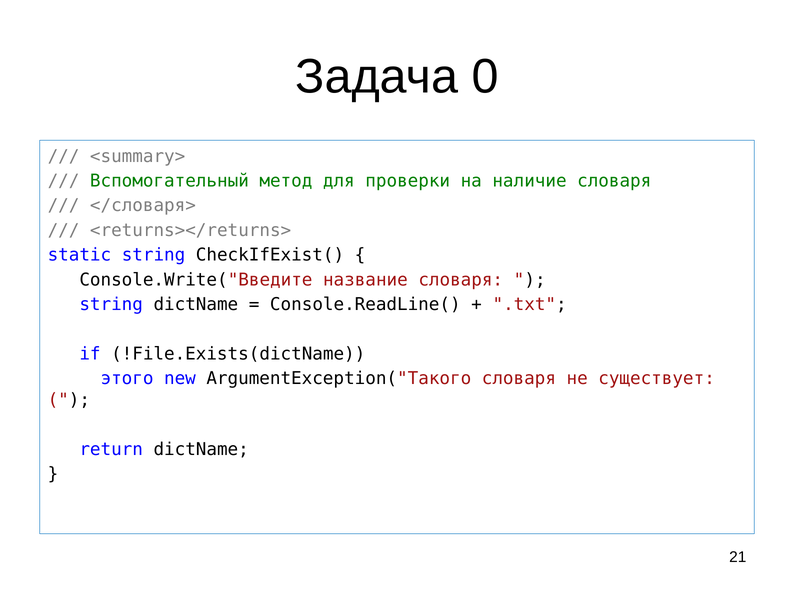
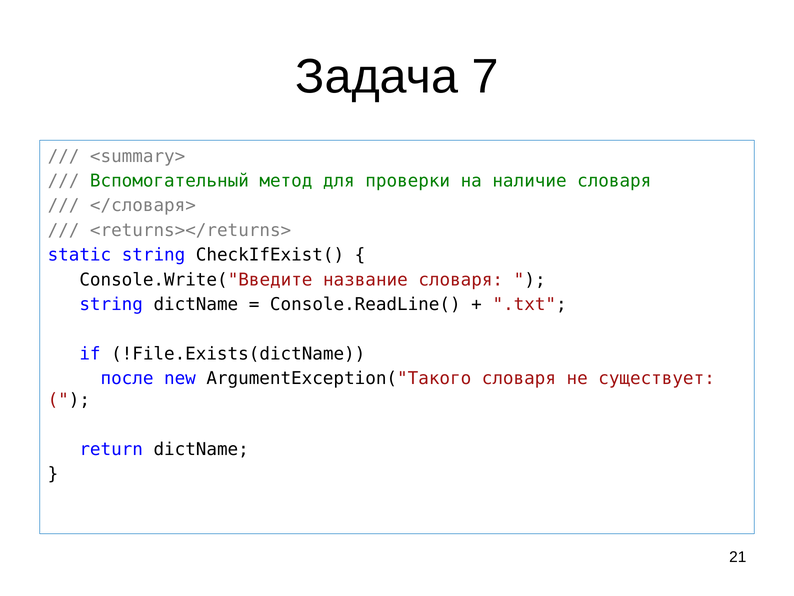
0: 0 -> 7
этого: этого -> после
